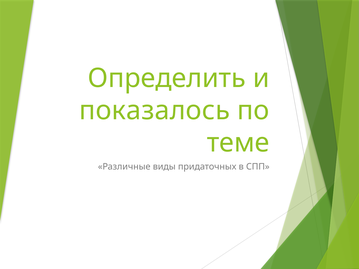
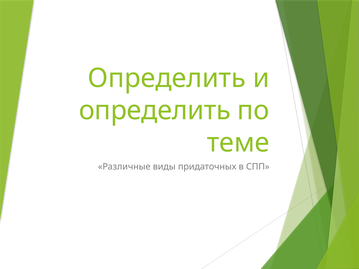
показалось at (155, 111): показалось -> определить
